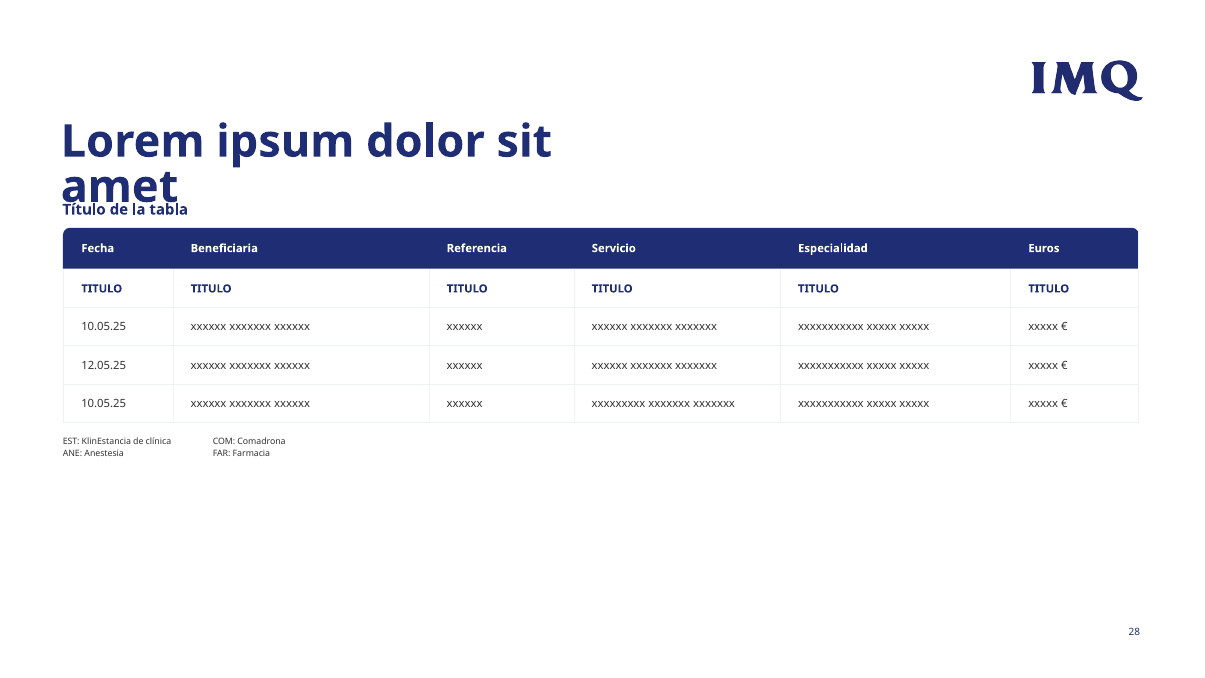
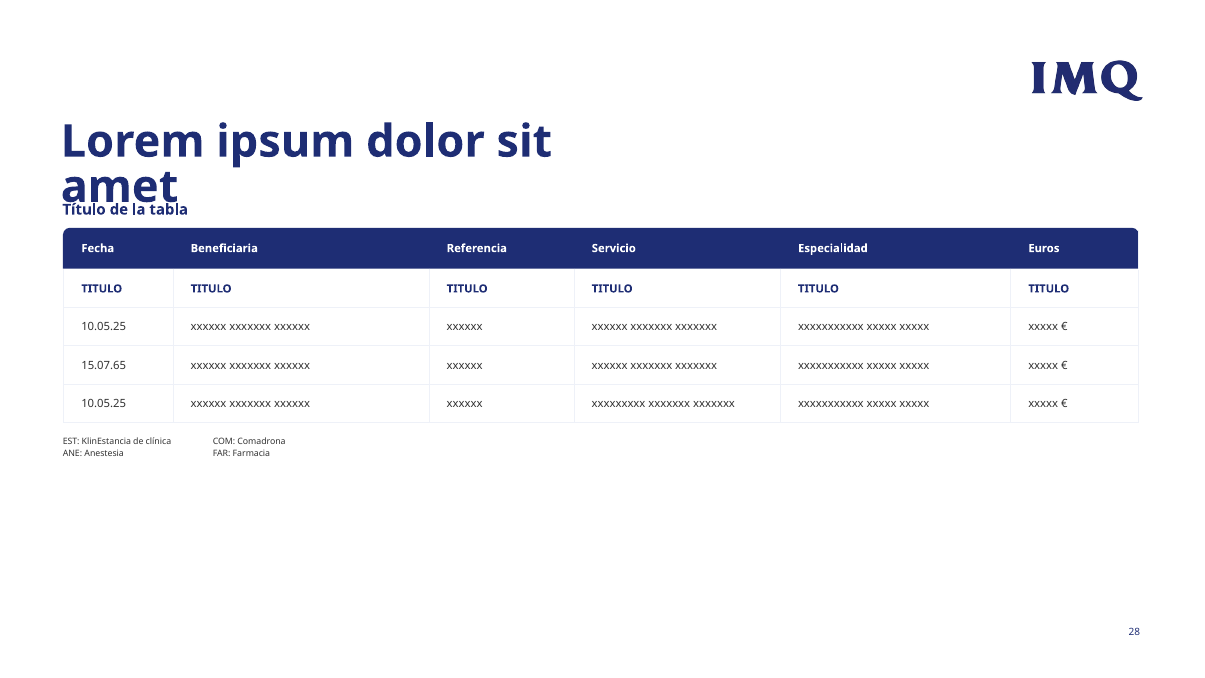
12.05.25: 12.05.25 -> 15.07.65
